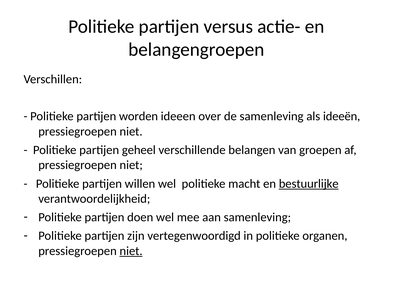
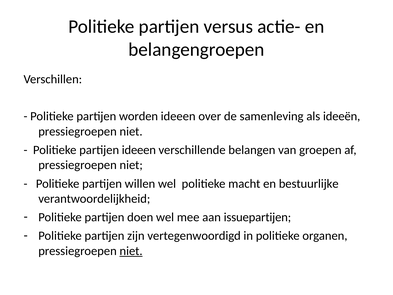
partijen geheel: geheel -> ideeen
bestuurlijke underline: present -> none
aan samenleving: samenleving -> issuepartijen
